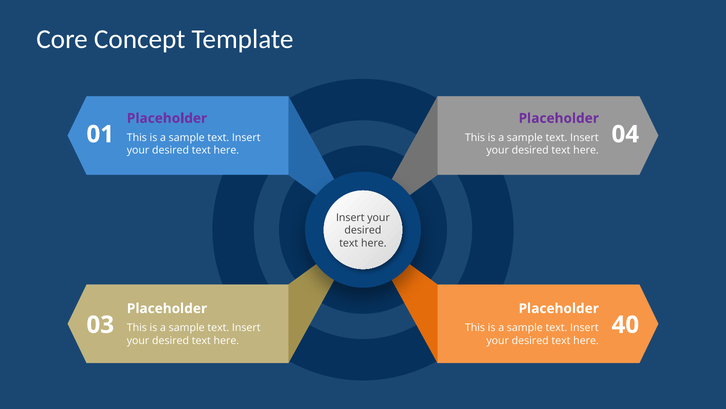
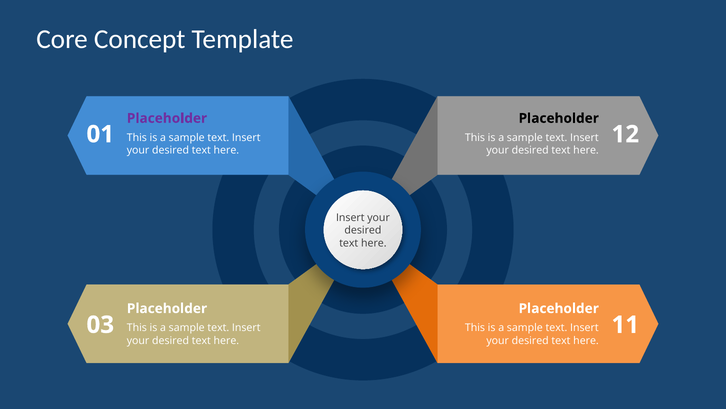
Placeholder at (559, 118) colour: purple -> black
04: 04 -> 12
40: 40 -> 11
